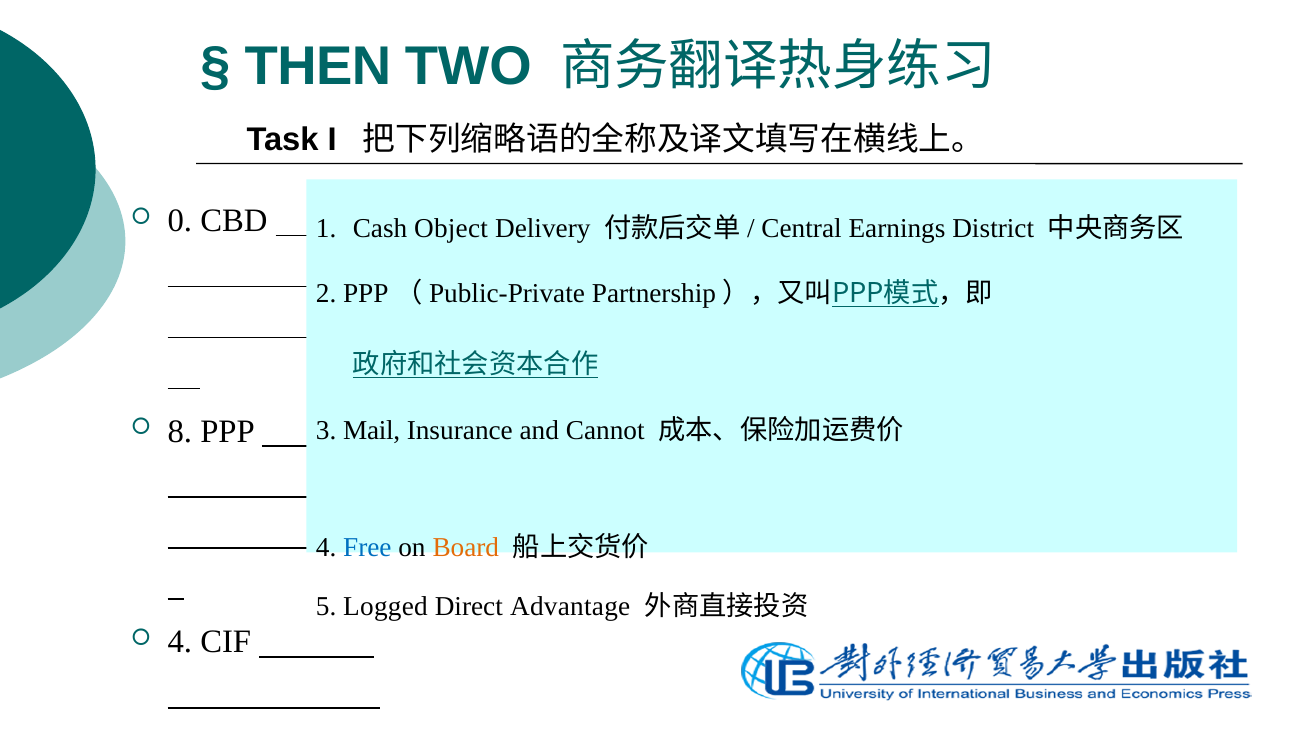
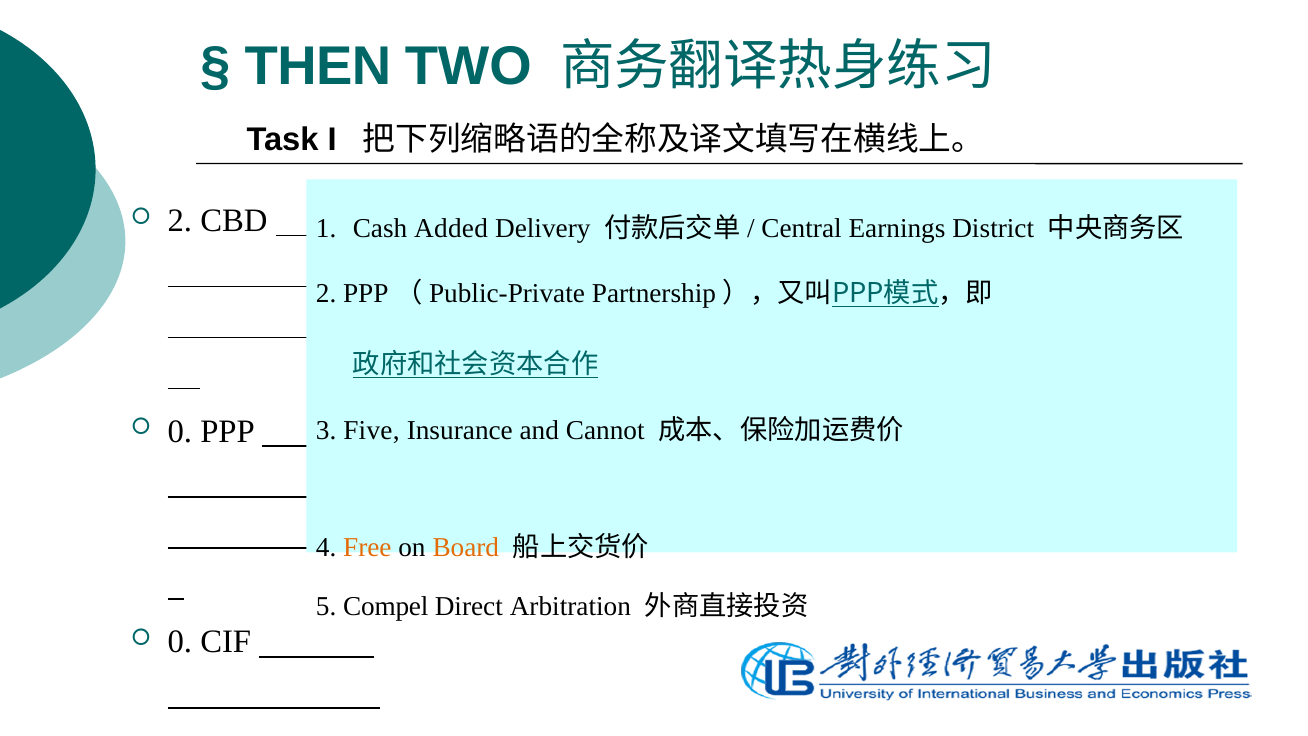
0 at (180, 221): 0 -> 2
Object: Object -> Added
Mail: Mail -> Five
8 at (180, 432): 8 -> 0
Free colour: blue -> orange
Logged: Logged -> Compel
Advantage: Advantage -> Arbitration
4 at (180, 642): 4 -> 0
